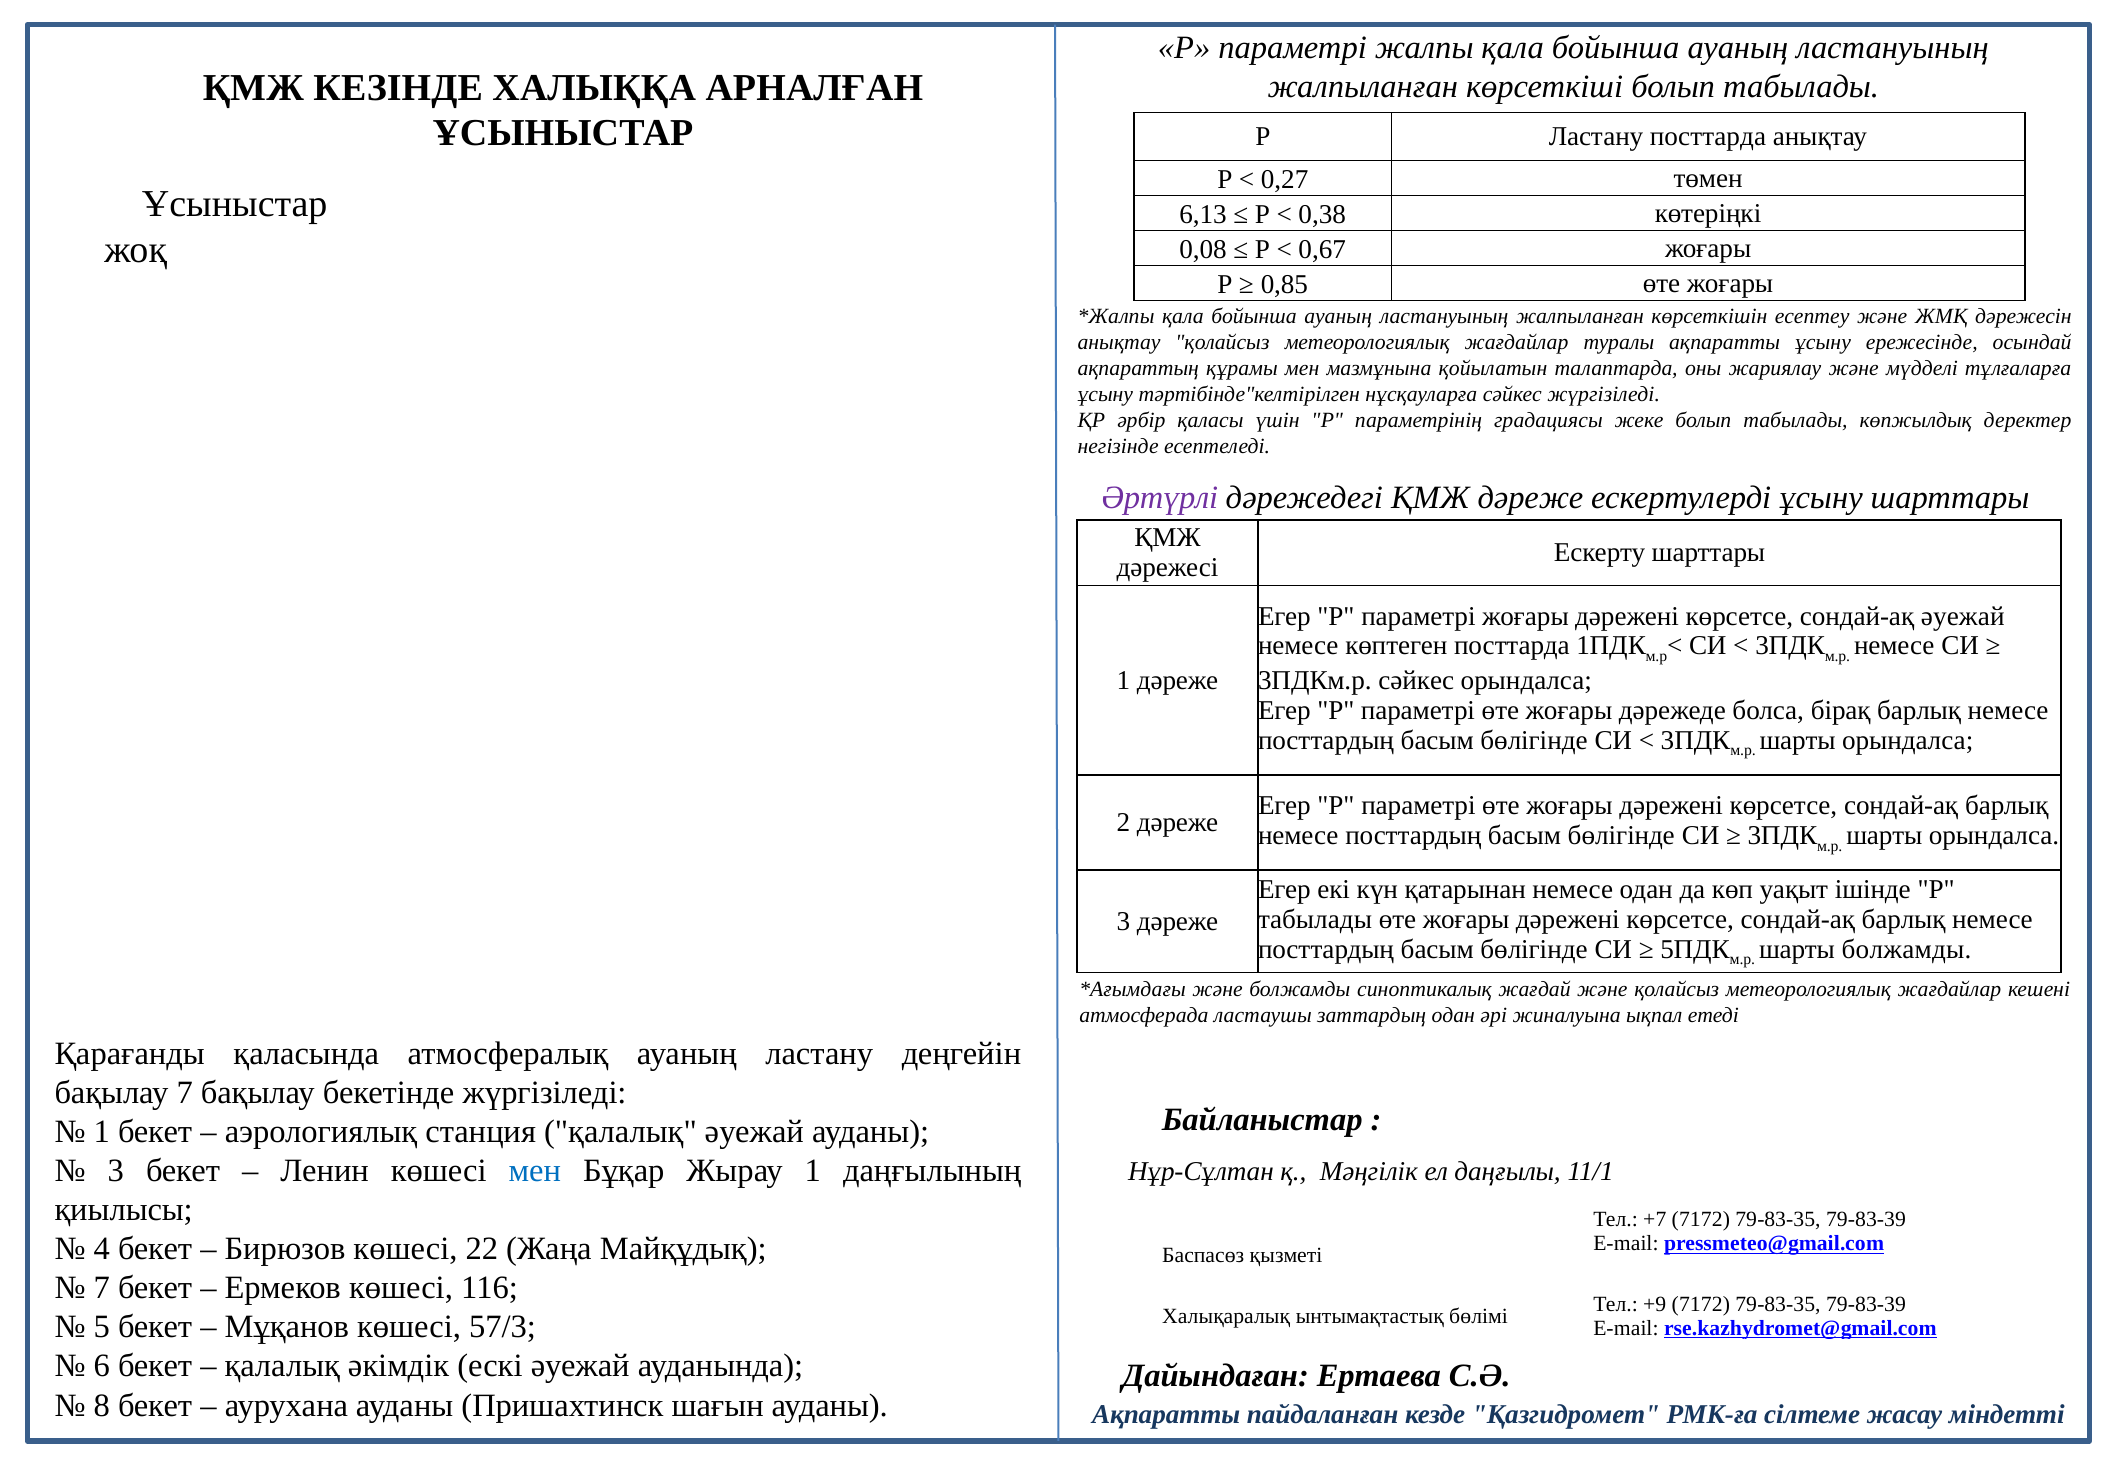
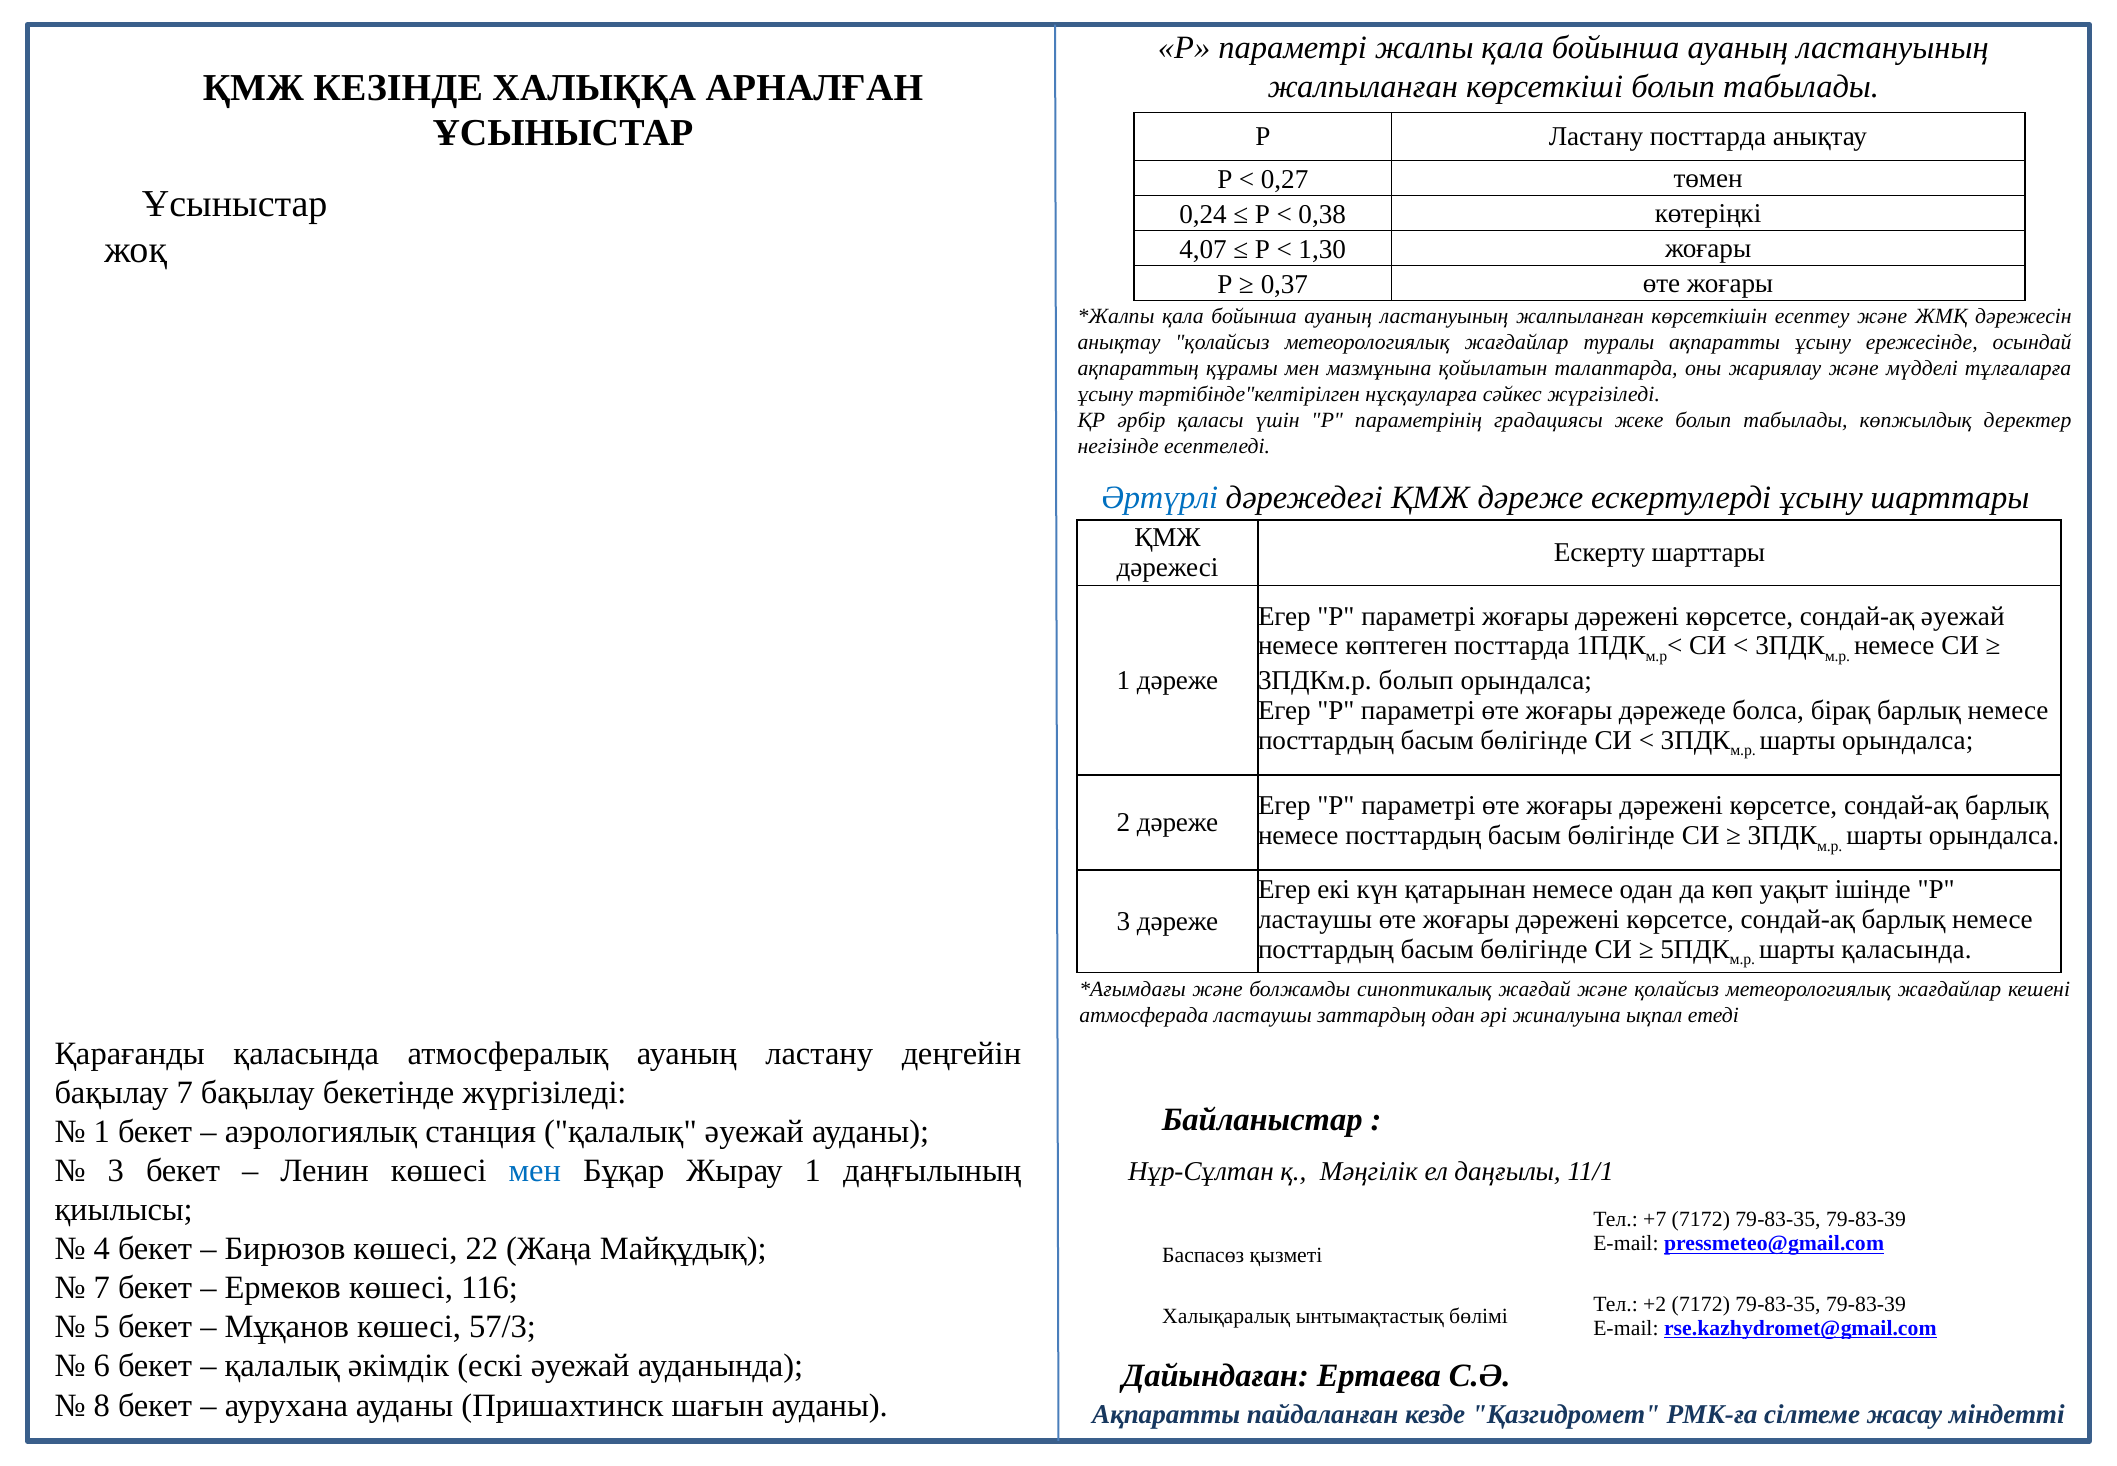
6,13: 6,13 -> 0,24
0,08: 0,08 -> 4,07
0,67: 0,67 -> 1,30
0,85: 0,85 -> 0,37
Әртүрлі colour: purple -> blue
3ПДКм.р сәйкес: сәйкес -> болып
табылады at (1315, 919): табылады -> ластаушы
шарты болжамды: болжамды -> қаласында
+9: +9 -> +2
